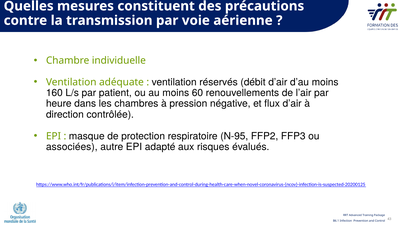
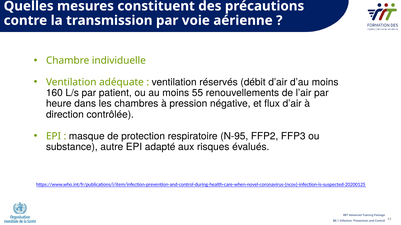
60: 60 -> 55
associées: associées -> substance
